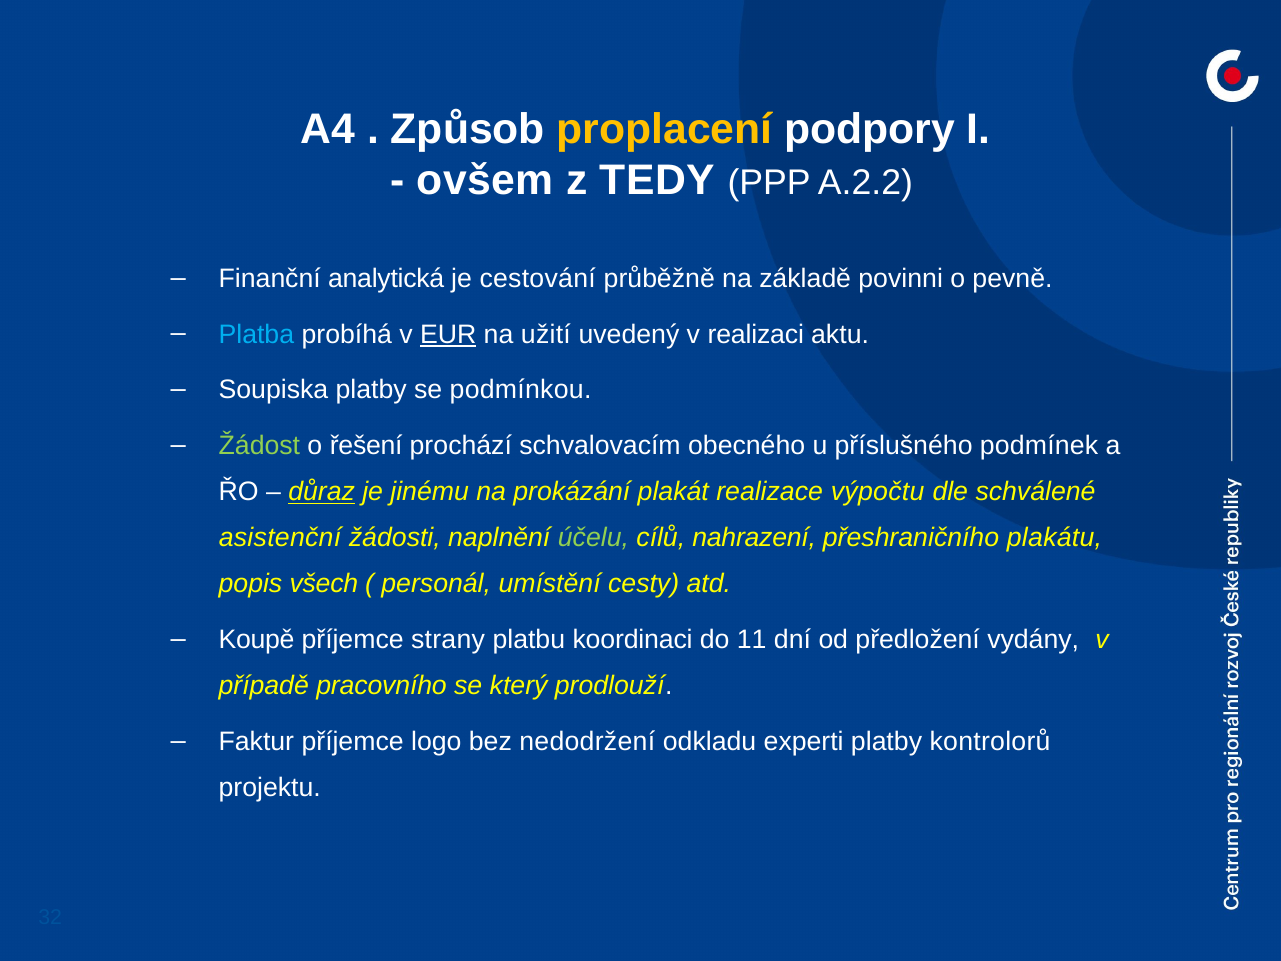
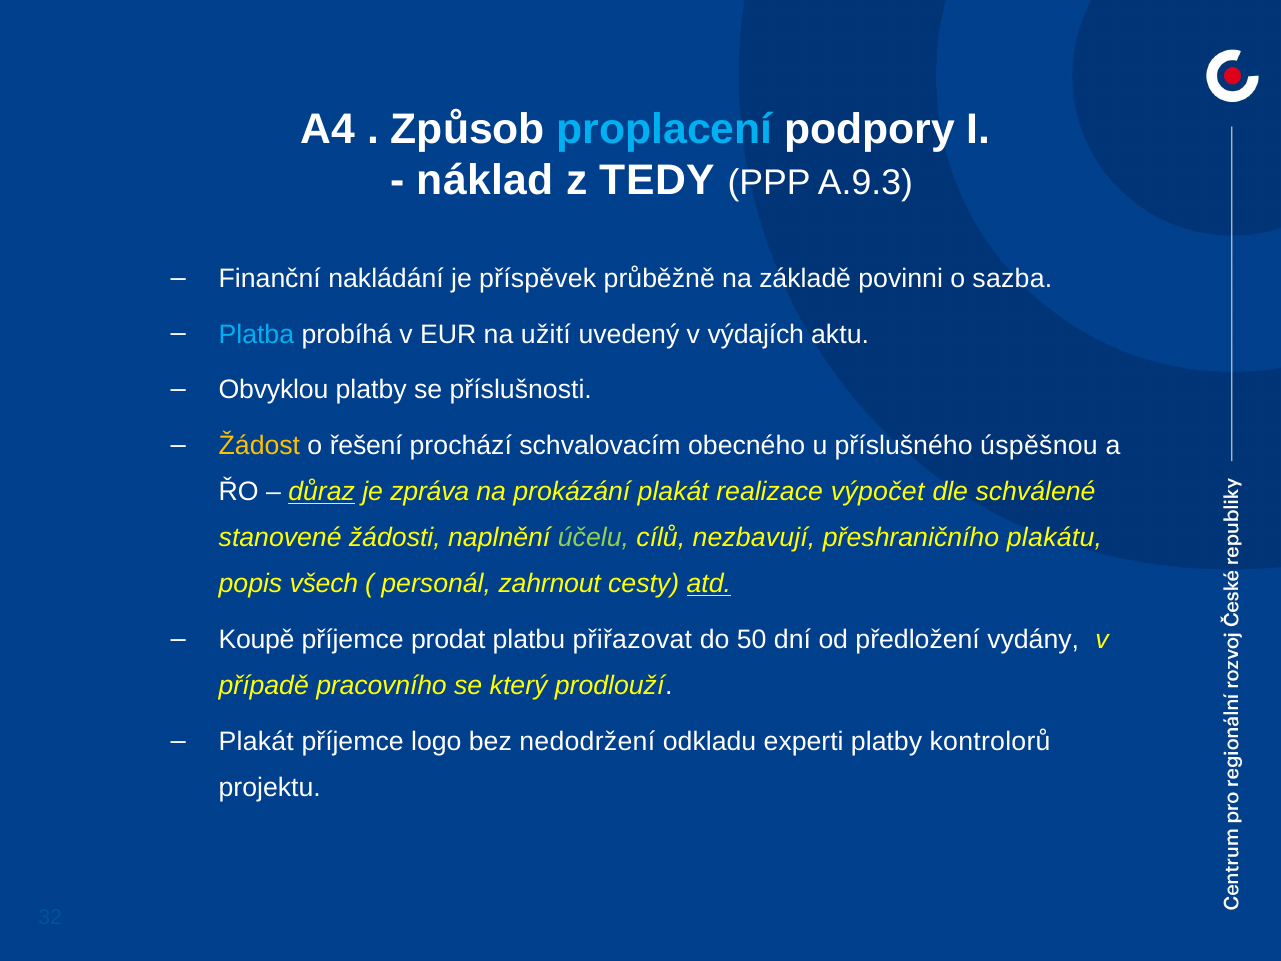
proplacení colour: yellow -> light blue
ovšem: ovšem -> náklad
A.2.2: A.2.2 -> A.9.3
analytická: analytická -> nakládání
cestování: cestování -> příspěvek
pevně: pevně -> sazba
EUR underline: present -> none
realizaci: realizaci -> výdajích
Soupiska: Soupiska -> Obvyklou
podmínkou: podmínkou -> příslušnosti
Žádost colour: light green -> yellow
podmínek: podmínek -> úspěšnou
jinému: jinému -> zpráva
výpočtu: výpočtu -> výpočet
asistenční: asistenční -> stanovené
nahrazení: nahrazení -> nezbavují
umístění: umístění -> zahrnout
atd underline: none -> present
strany: strany -> prodat
koordinaci: koordinaci -> přiřazovat
11: 11 -> 50
Faktur at (256, 741): Faktur -> Plakát
